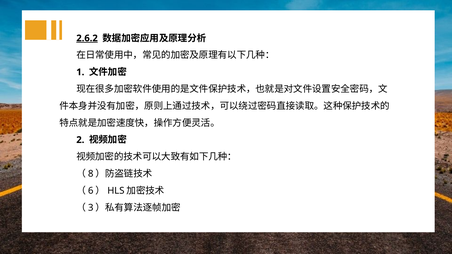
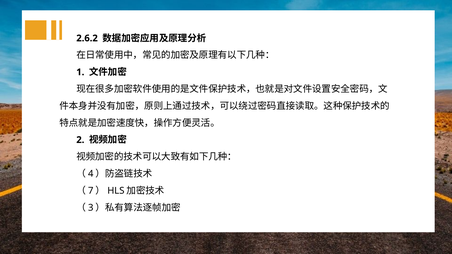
2.6.2 underline: present -> none
8: 8 -> 4
6: 6 -> 7
